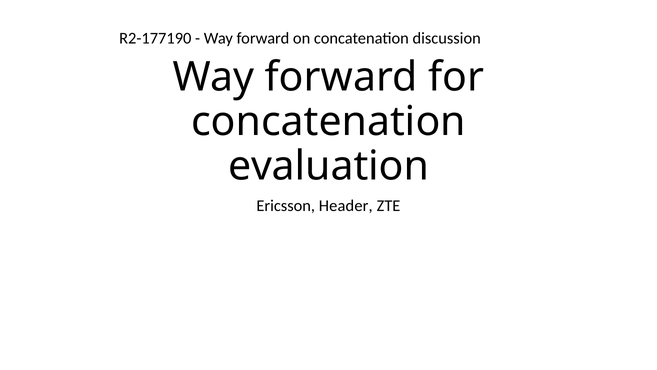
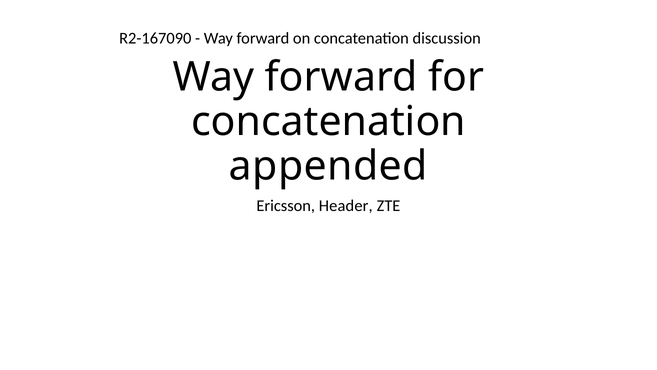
R2-177190: R2-177190 -> R2-167090
evaluation: evaluation -> appended
